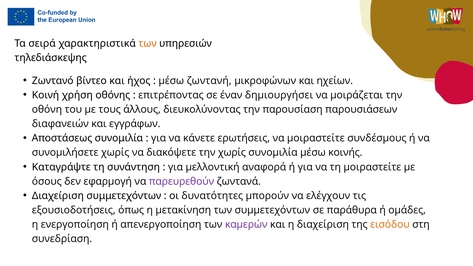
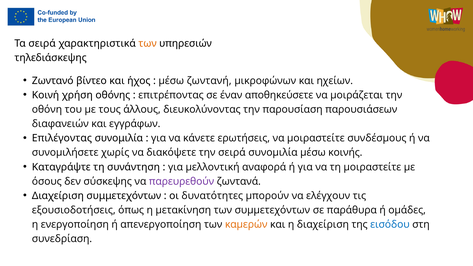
δημιουργήσει: δημιουργήσει -> αποθηκεύσετε
Αποστάσεως: Αποστάσεως -> Επιλέγοντας
την χωρίς: χωρίς -> σειρά
εφαρμογή: εφαρμογή -> σύσκεψης
καμερών colour: purple -> orange
εισόδου colour: orange -> blue
